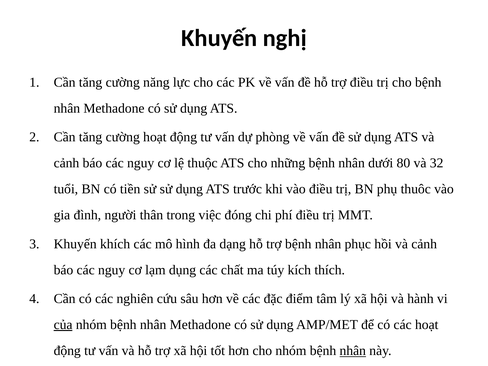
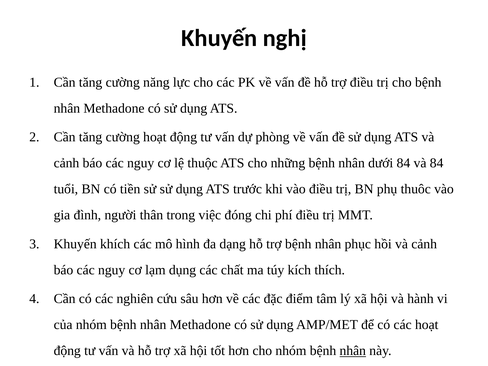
dưới 80: 80 -> 84
và 32: 32 -> 84
của underline: present -> none
